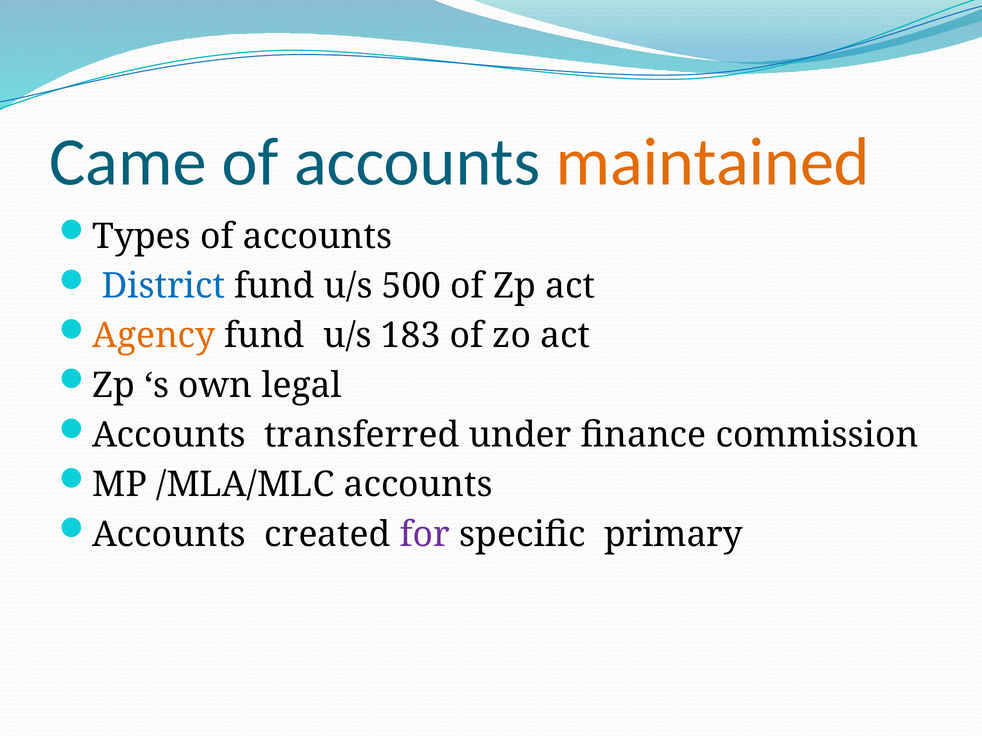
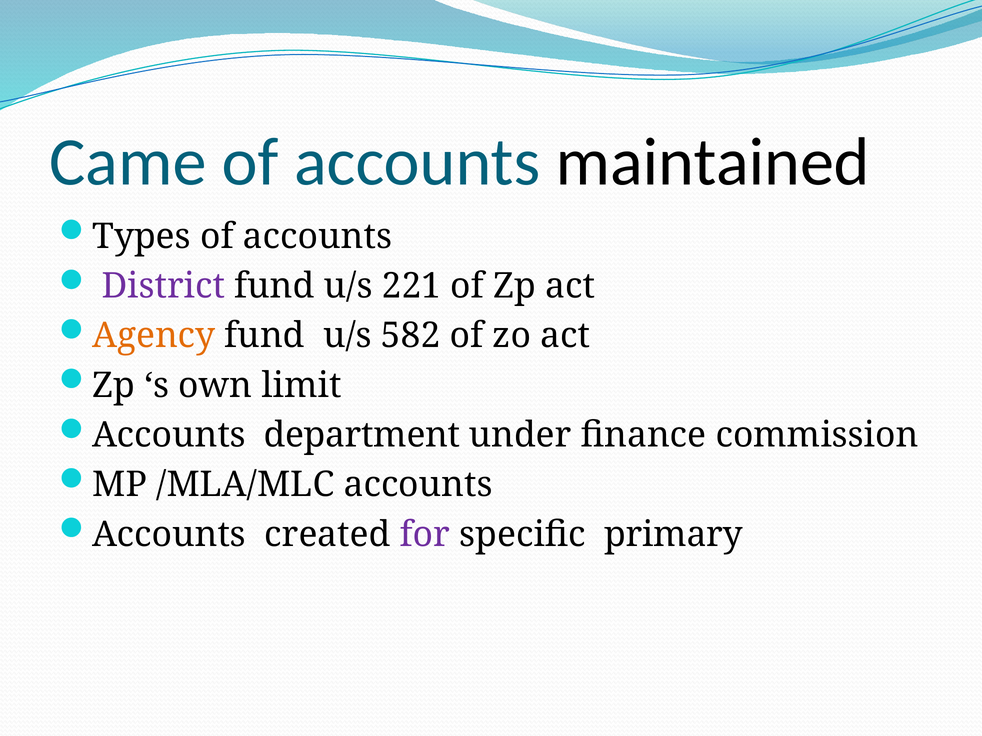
maintained colour: orange -> black
District colour: blue -> purple
500: 500 -> 221
183: 183 -> 582
legal: legal -> limit
transferred: transferred -> department
